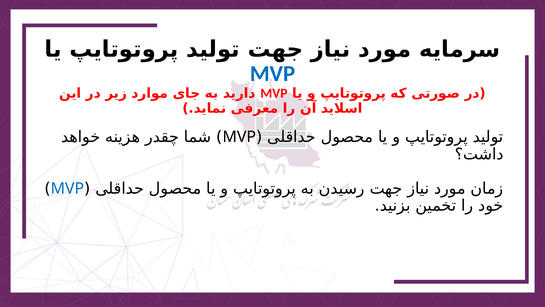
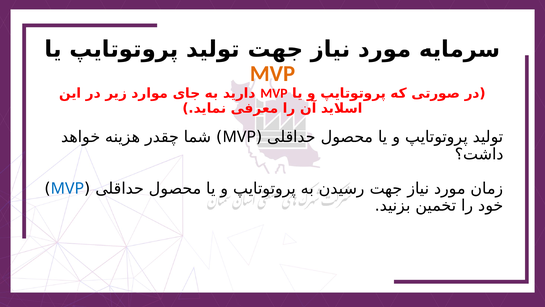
MVP at (272, 74) colour: blue -> orange
